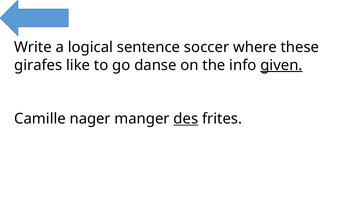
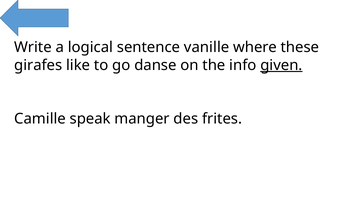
soccer: soccer -> vanille
nager: nager -> speak
des underline: present -> none
